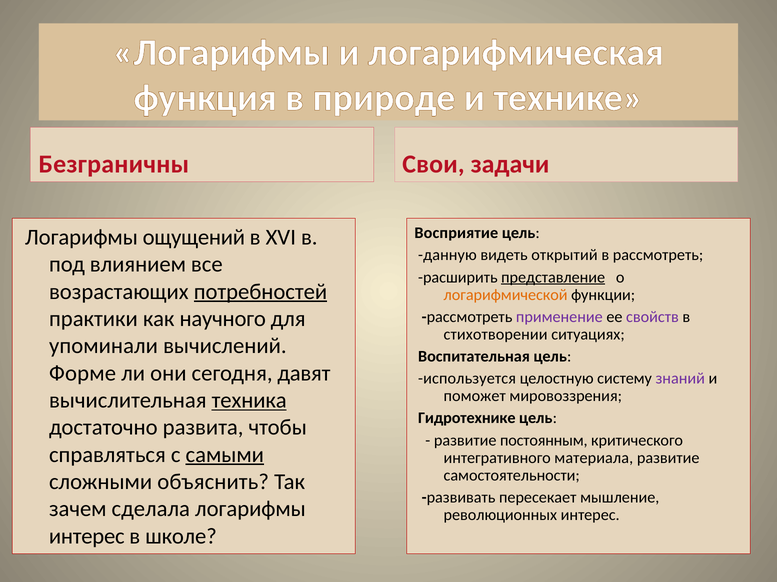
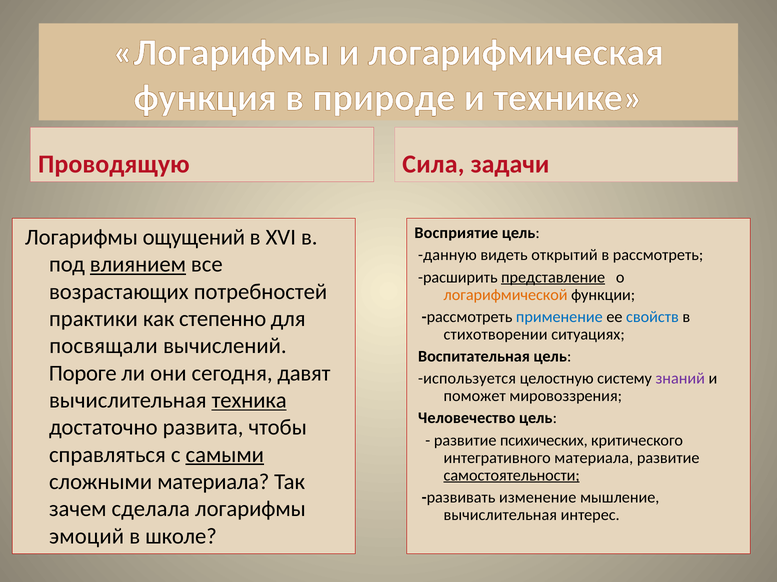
Безграничны: Безграничны -> Проводящую
Свои: Свои -> Сила
влиянием underline: none -> present
потребностей underline: present -> none
научного: научного -> степенно
применение colour: purple -> blue
свойств colour: purple -> blue
упоминали: упоминали -> посвящали
Форме: Форме -> Пороге
Гидротехнике: Гидротехнике -> Человечество
постоянным: постоянным -> психических
самостоятельности underline: none -> present
сложными объяснить: объяснить -> материала
пересекает: пересекает -> изменение
революционных at (500, 515): революционных -> вычислительная
интерес at (87, 537): интерес -> эмоций
